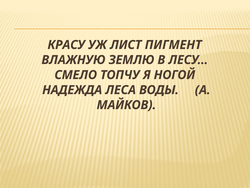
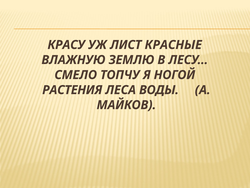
ПИГМЕНТ: ПИГМЕНТ -> КРАСНЫЕ
НАДЕЖДА: НАДЕЖДА -> РАСТЕНИЯ
